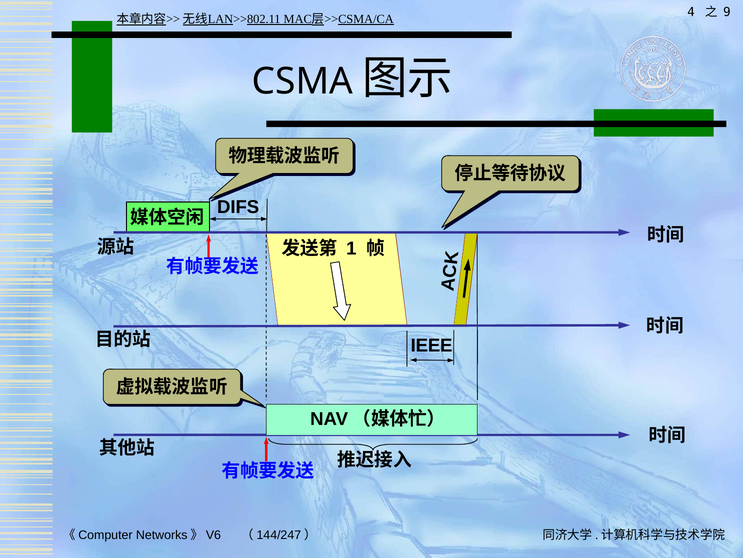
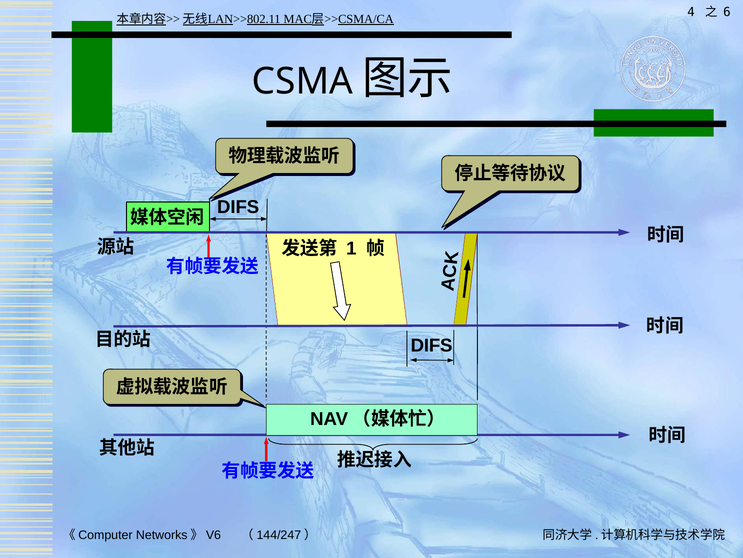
9: 9 -> 6
IEEE at (432, 345): IEEE -> DIFS
